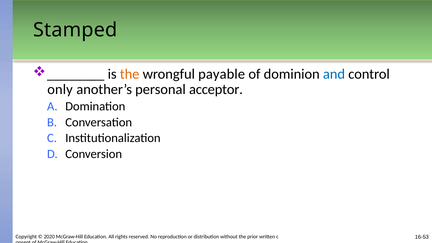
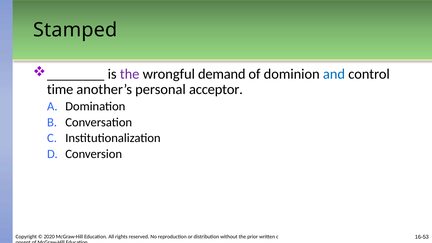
the at (130, 74) colour: orange -> purple
payable: payable -> demand
only: only -> time
